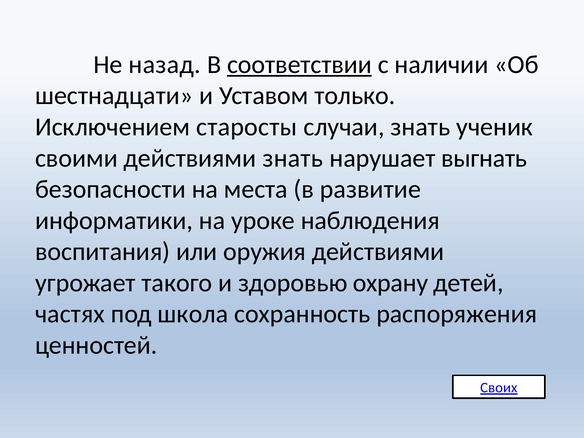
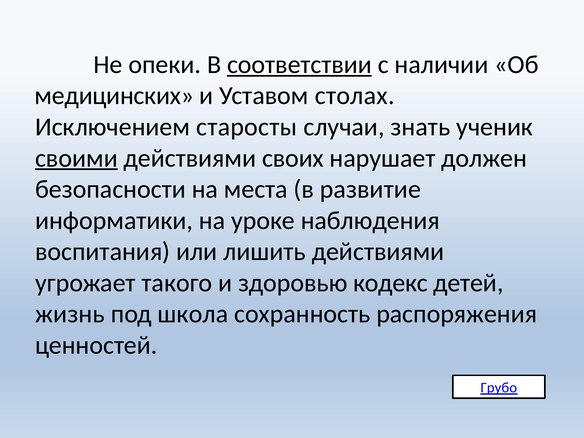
назад: назад -> опеки
шестнадцати: шестнадцати -> медицинских
только: только -> столах
своими underline: none -> present
действиями знать: знать -> своих
выгнать: выгнать -> должен
оружия: оружия -> лишить
охрану: охрану -> кодекс
частях: частях -> жизнь
Своих: Своих -> Грубо
